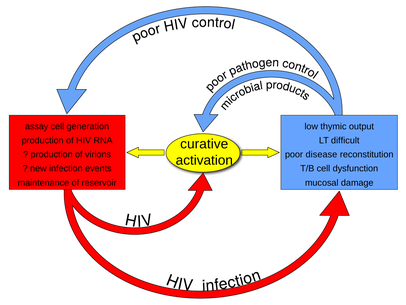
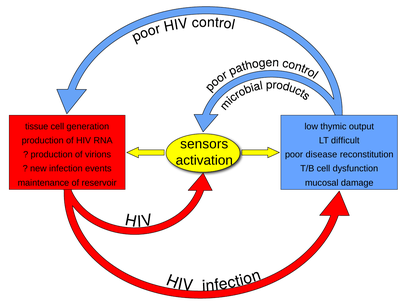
assay: assay -> tissue
curative: curative -> sensors
